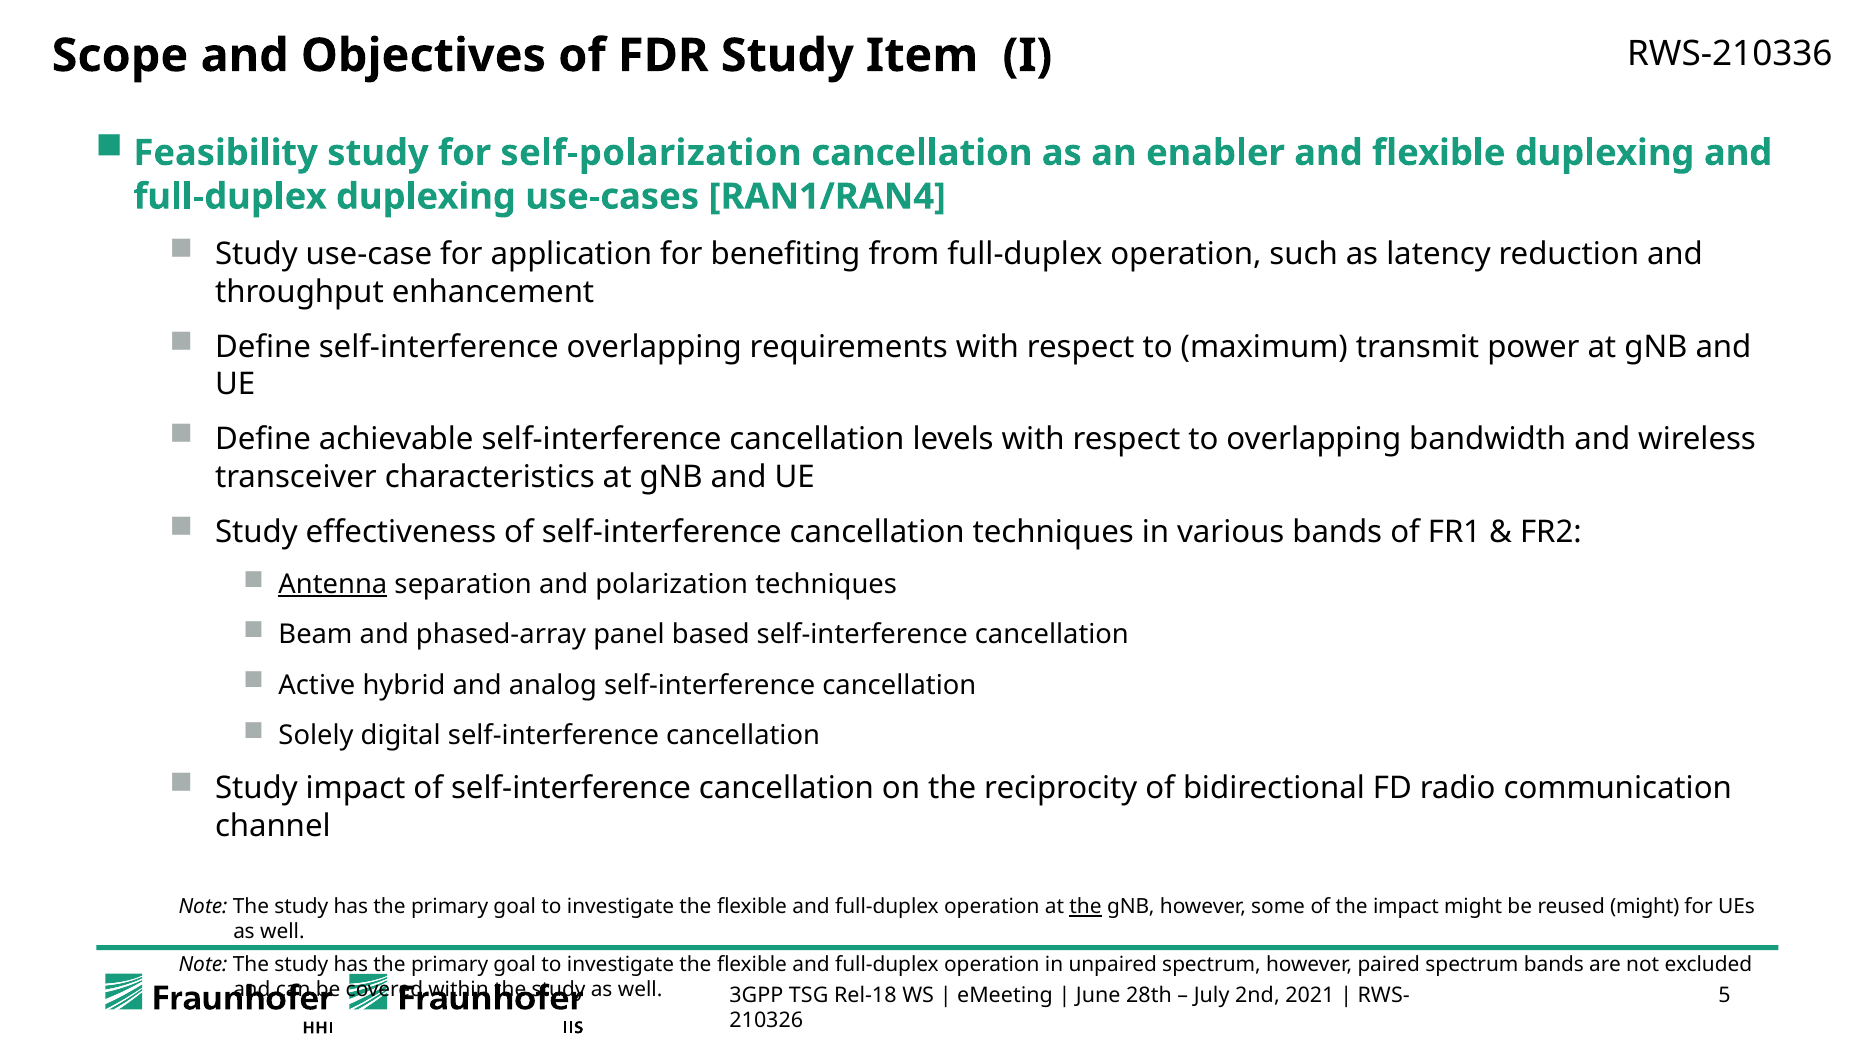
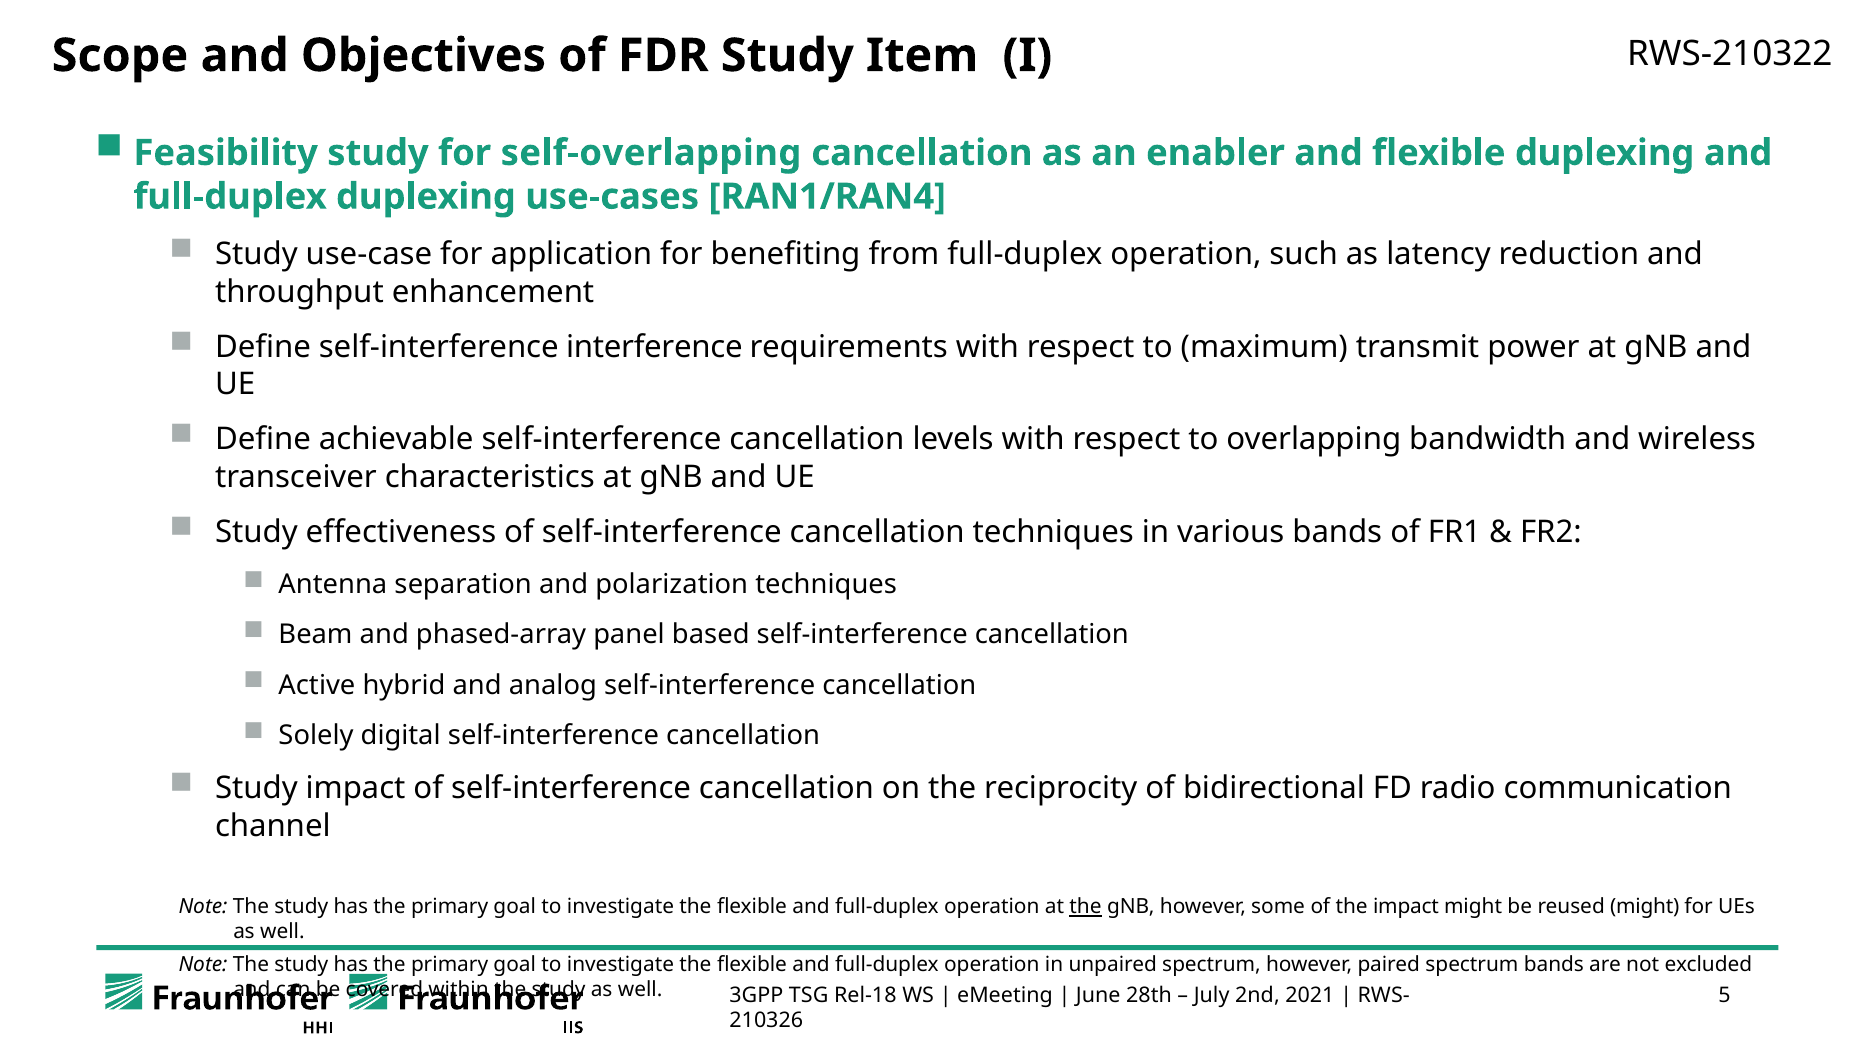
RWS-210336: RWS-210336 -> RWS-210322
self-polarization: self-polarization -> self-overlapping
self-interference overlapping: overlapping -> interference
Antenna underline: present -> none
